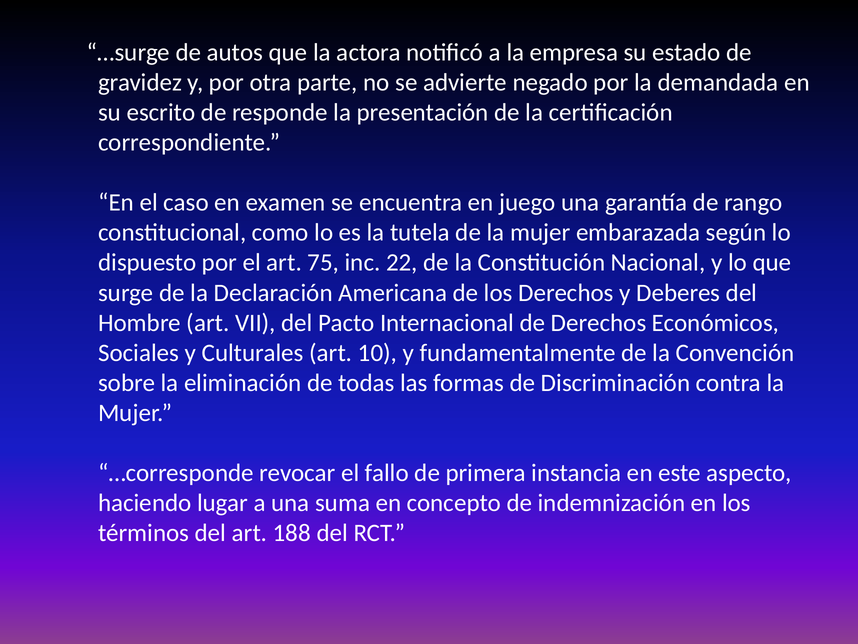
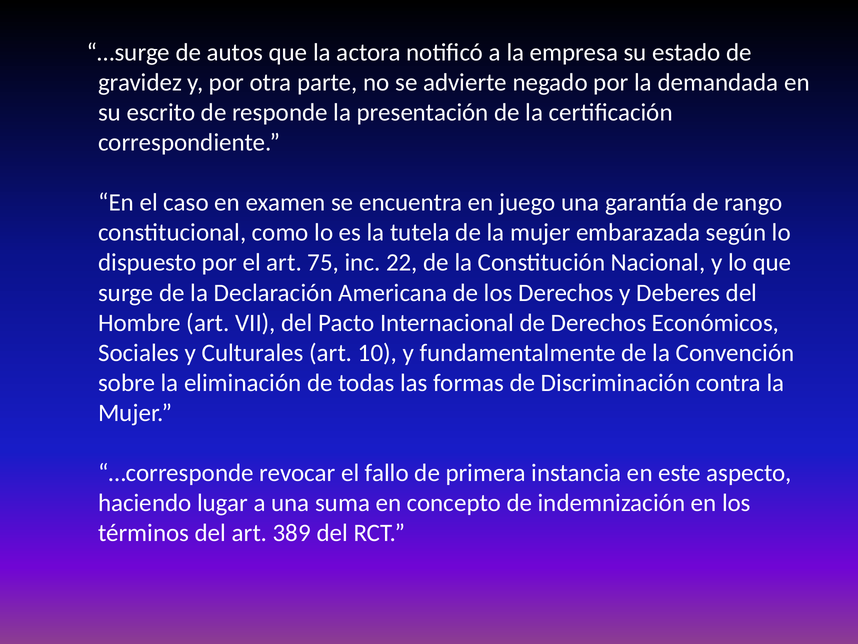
188: 188 -> 389
